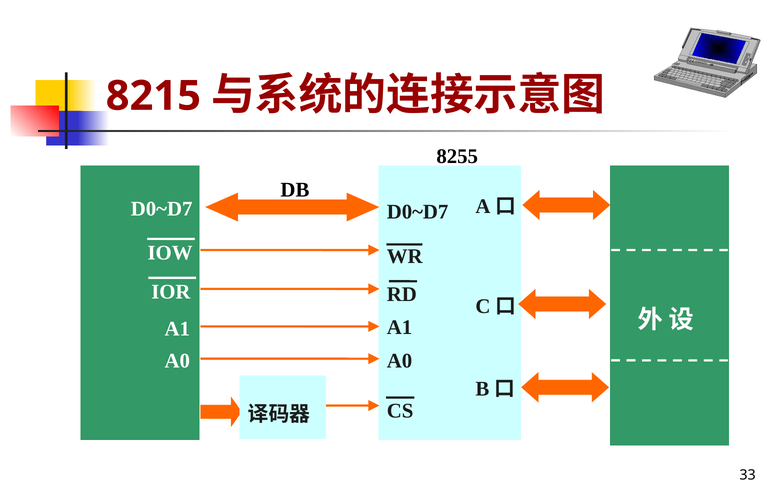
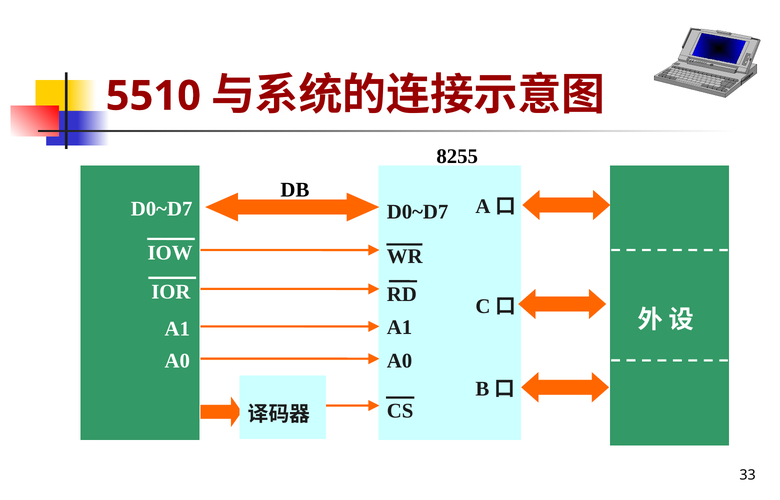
8215: 8215 -> 5510
